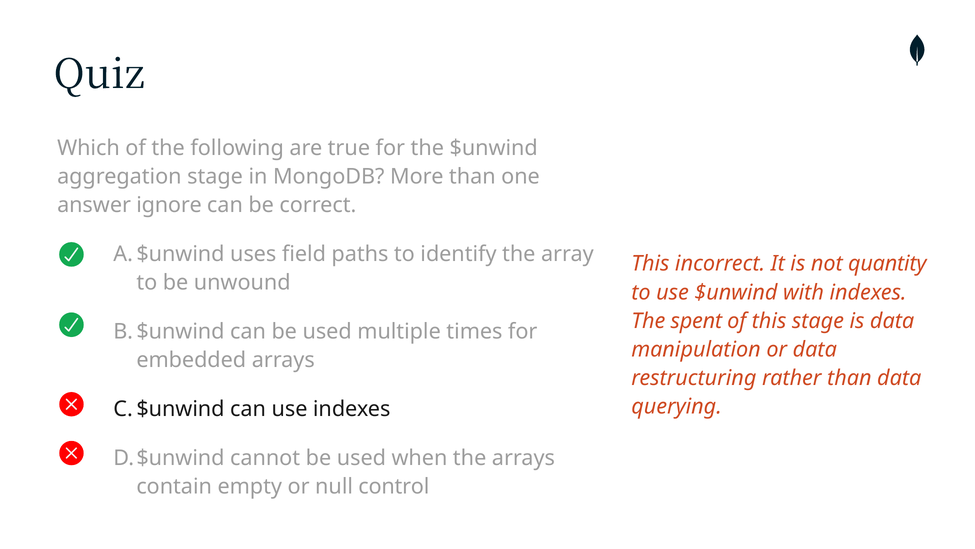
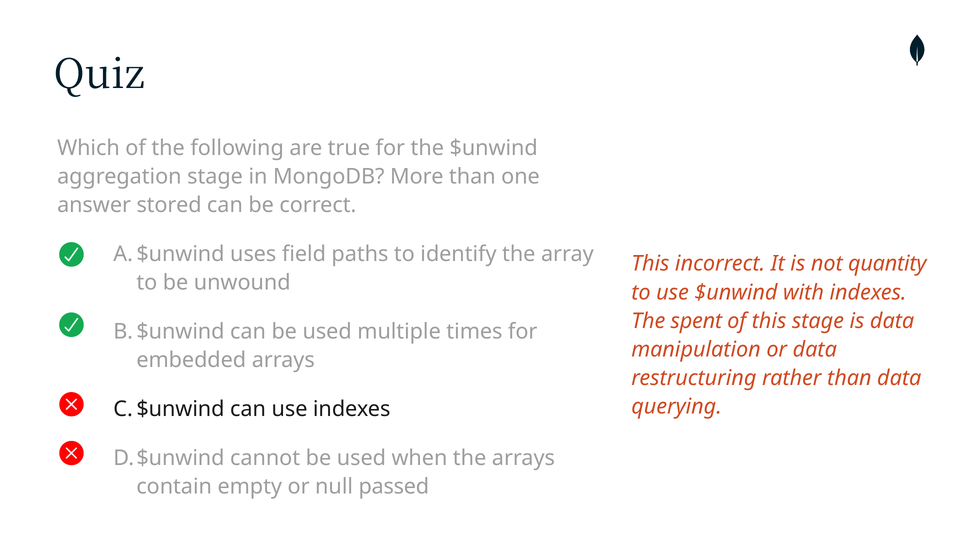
ignore: ignore -> stored
control: control -> passed
